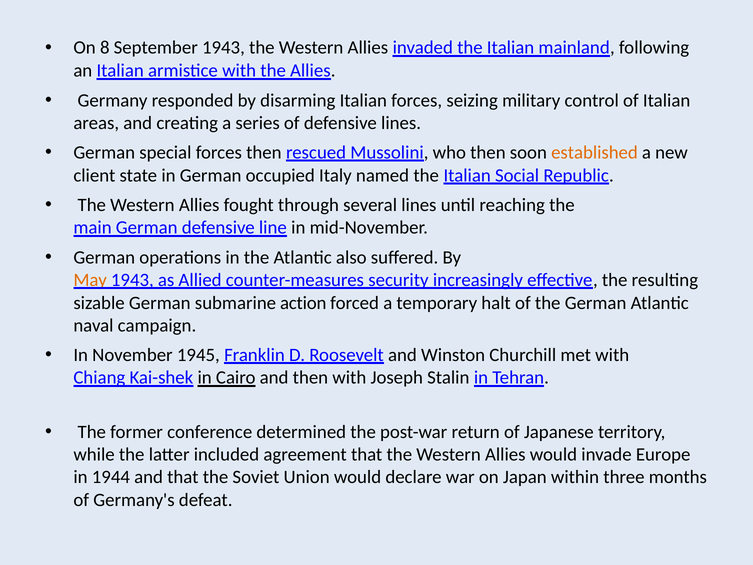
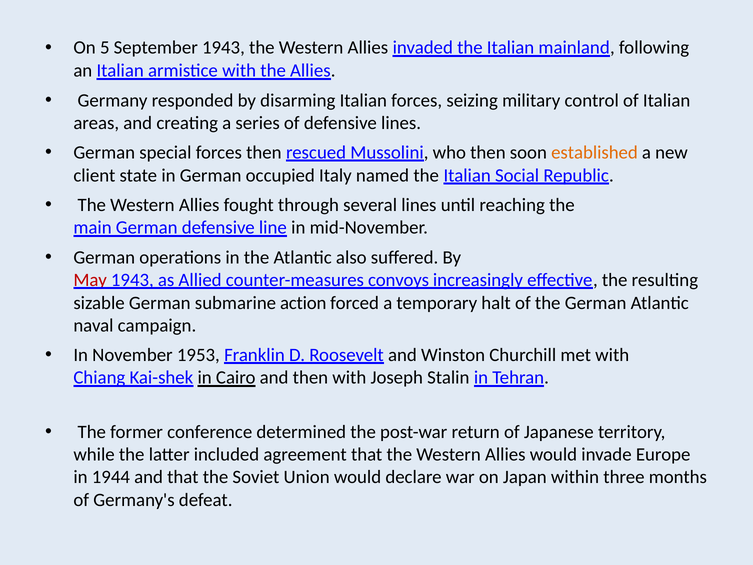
8: 8 -> 5
May colour: orange -> red
security: security -> convoys
1945: 1945 -> 1953
